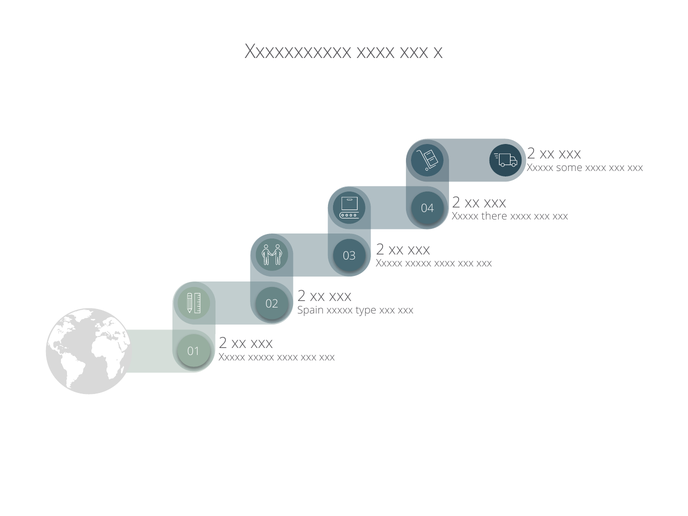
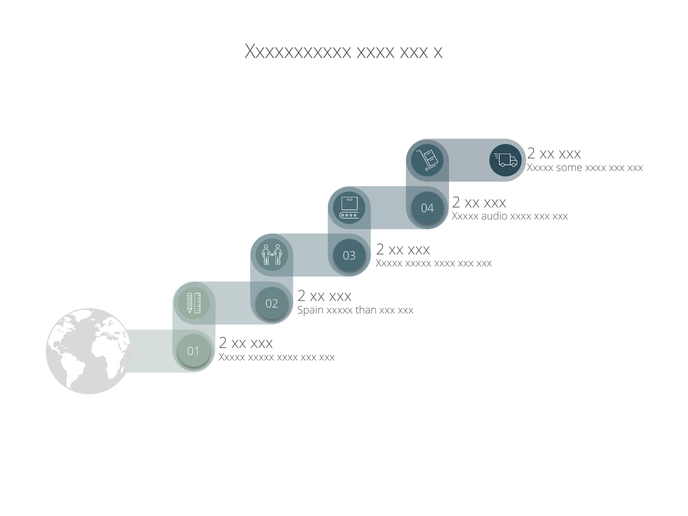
there: there -> audio
type: type -> than
